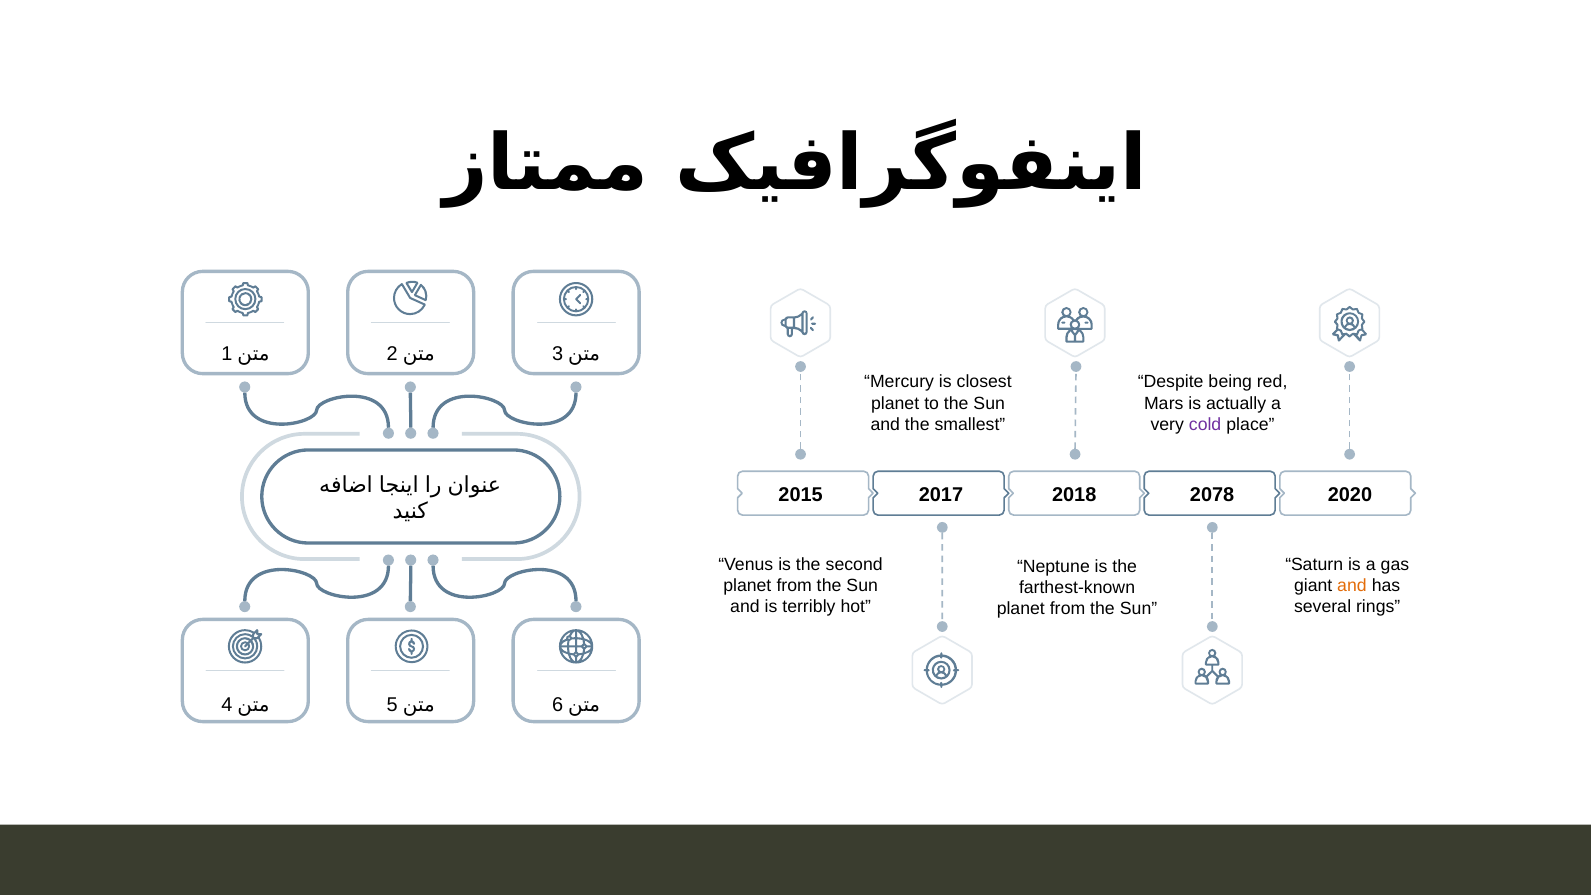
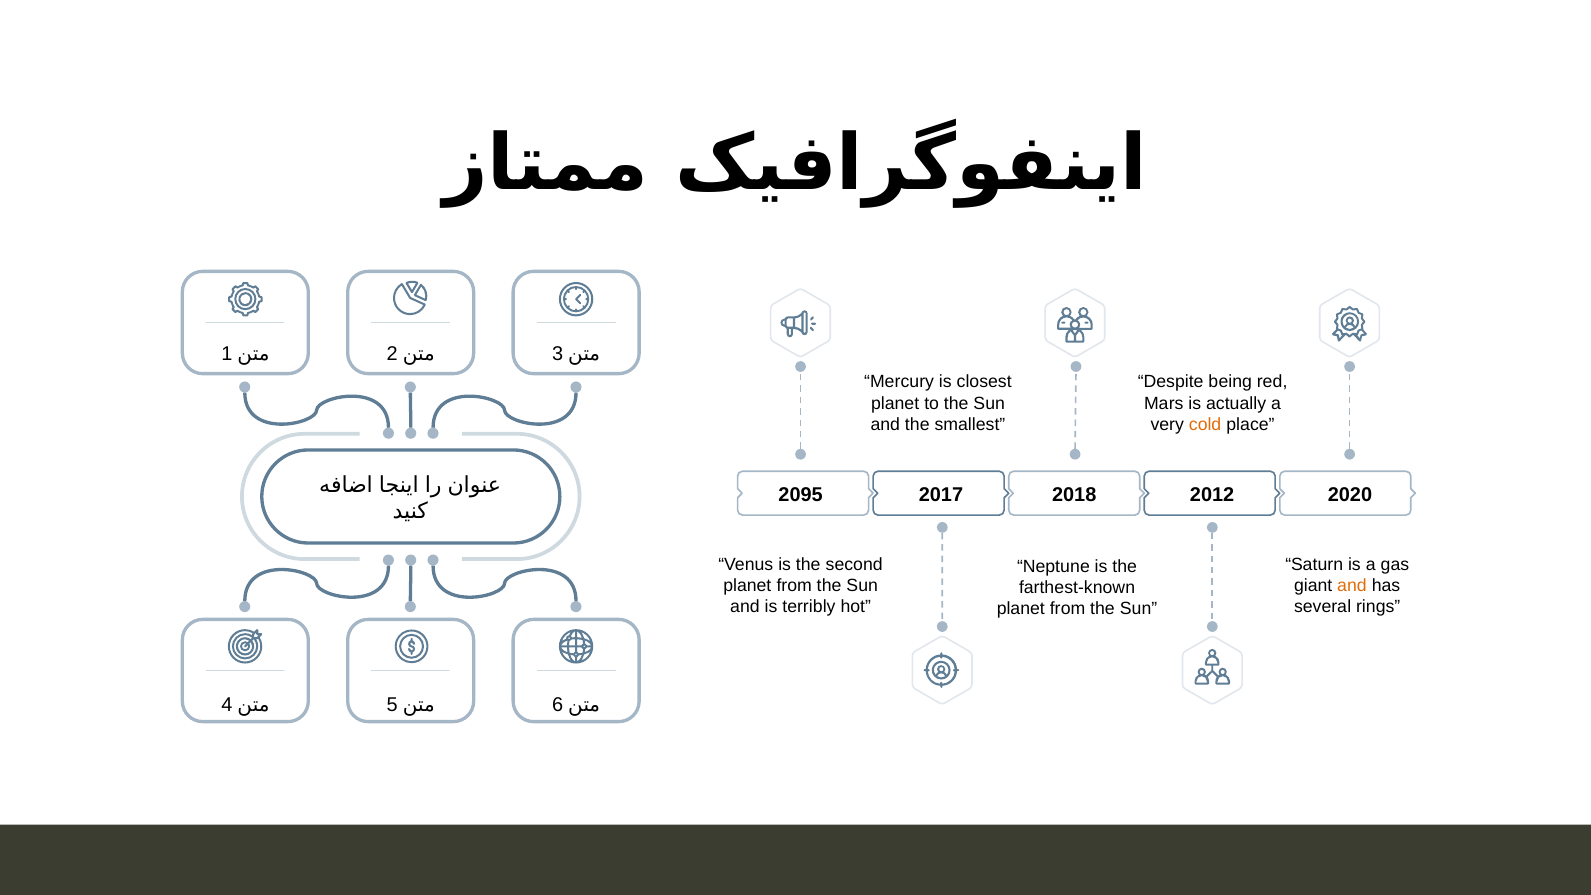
cold colour: purple -> orange
2015: 2015 -> 2095
2078: 2078 -> 2012
